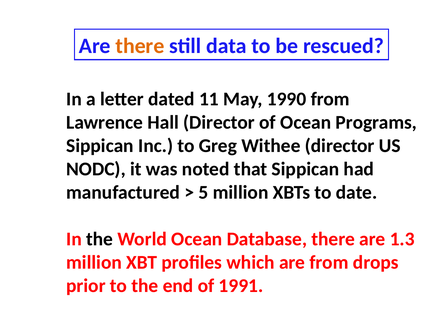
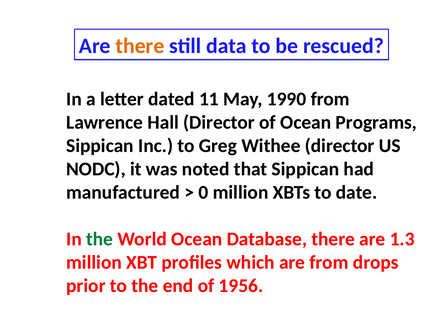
5: 5 -> 0
the at (100, 239) colour: black -> green
1991: 1991 -> 1956
